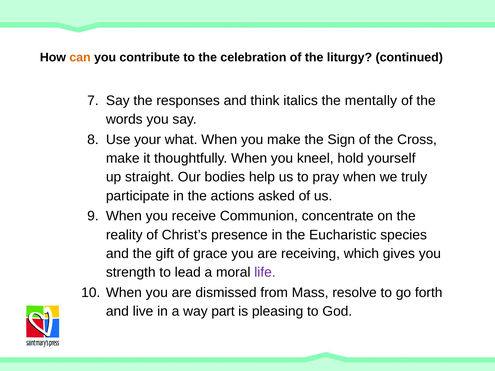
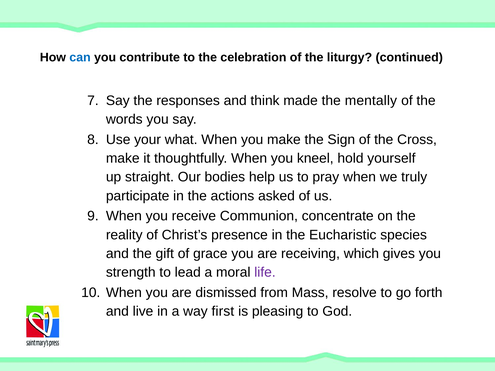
can colour: orange -> blue
italics: italics -> made
part: part -> first
